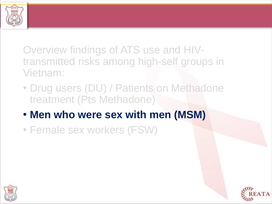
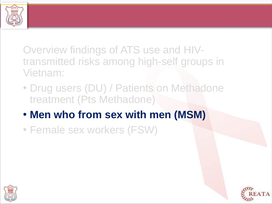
were: were -> from
